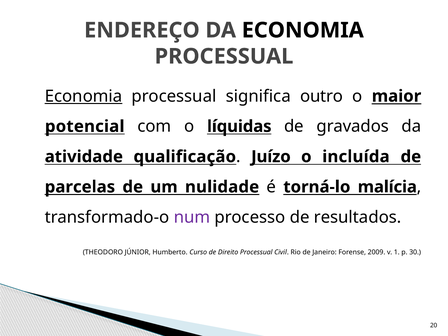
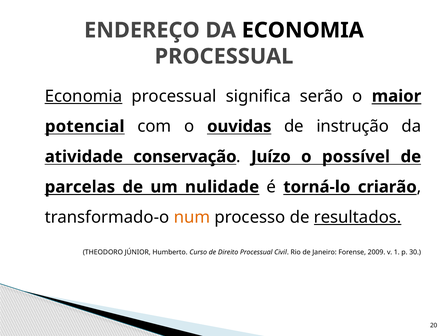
outro: outro -> serão
líquidas: líquidas -> ouvidas
gravados: gravados -> instrução
qualificação: qualificação -> conservação
incluída: incluída -> possível
malícia: malícia -> criarão
num colour: purple -> orange
resultados underline: none -> present
